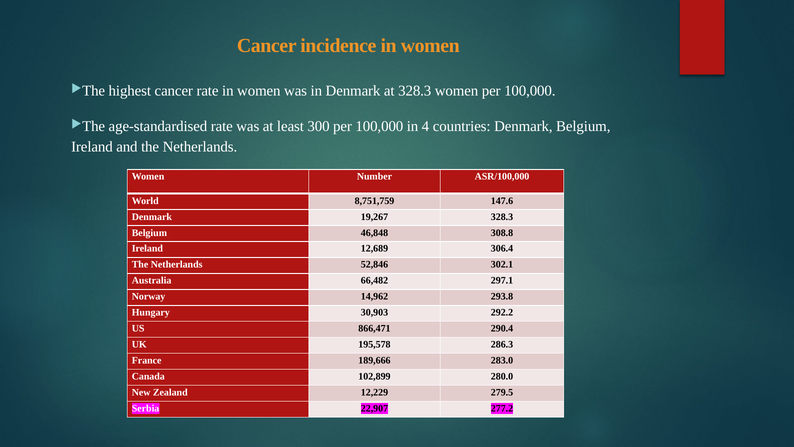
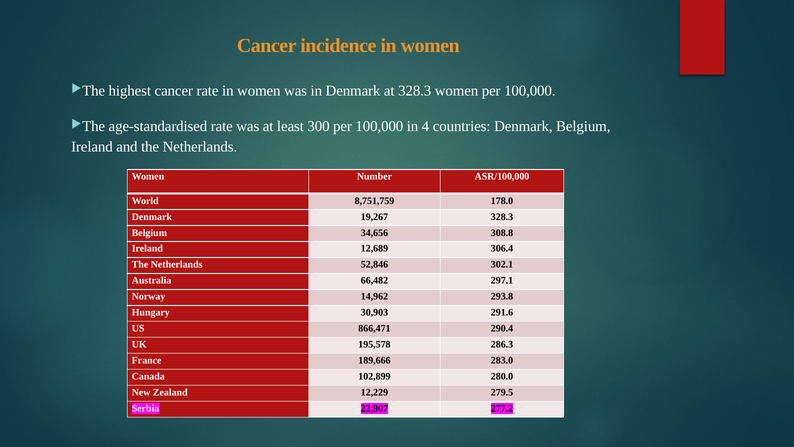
147.6: 147.6 -> 178.0
46,848: 46,848 -> 34,656
292.2: 292.2 -> 291.6
